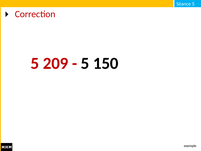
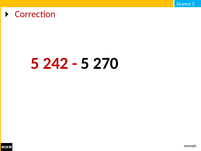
209: 209 -> 242
150: 150 -> 270
